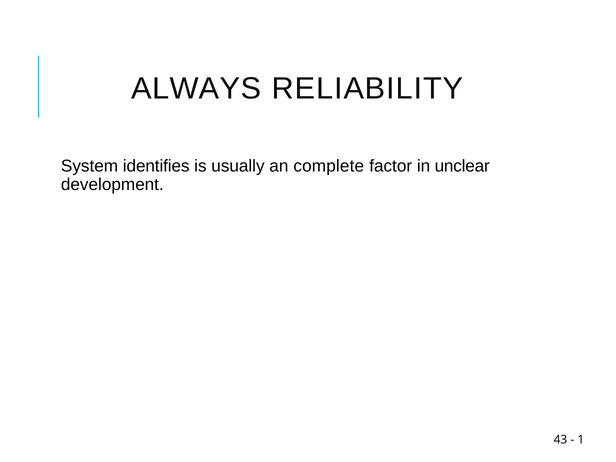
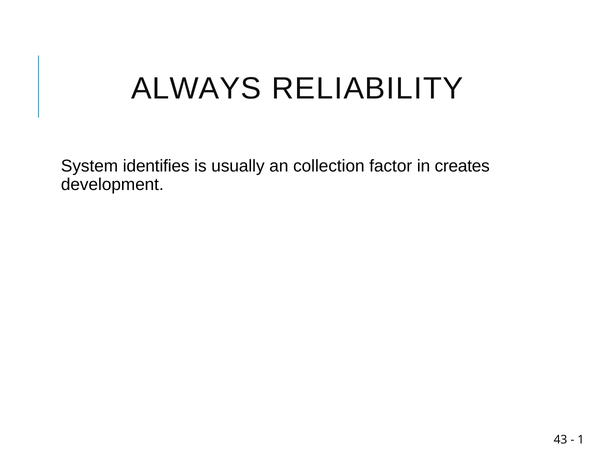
complete: complete -> collection
unclear: unclear -> creates
